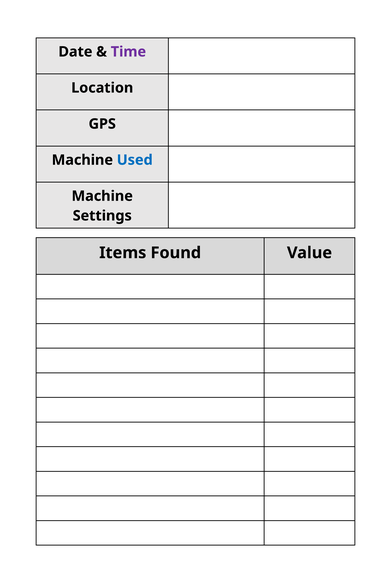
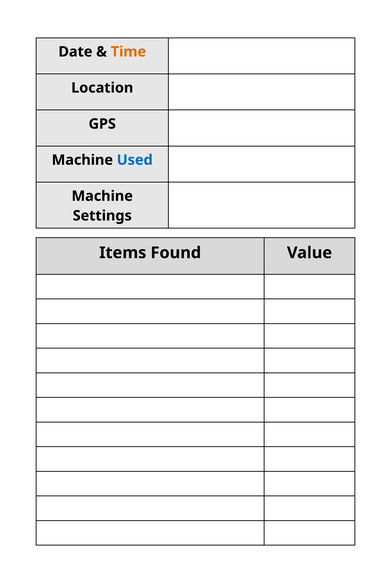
Time colour: purple -> orange
